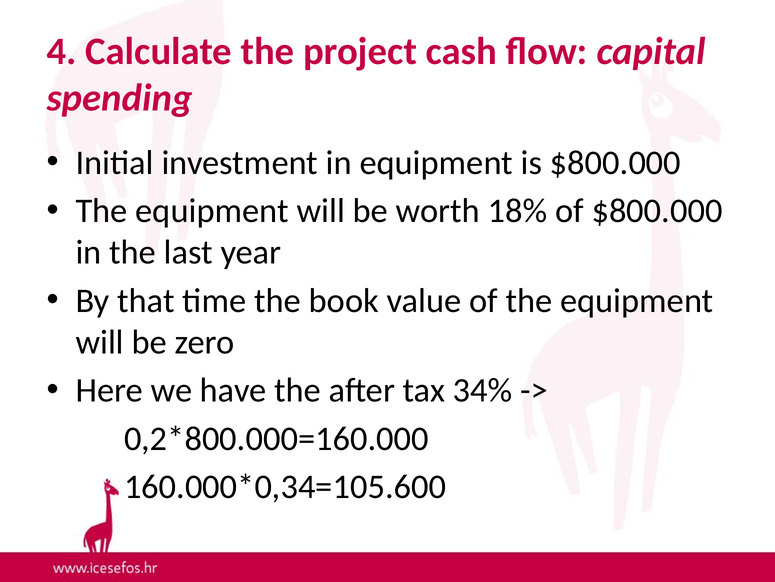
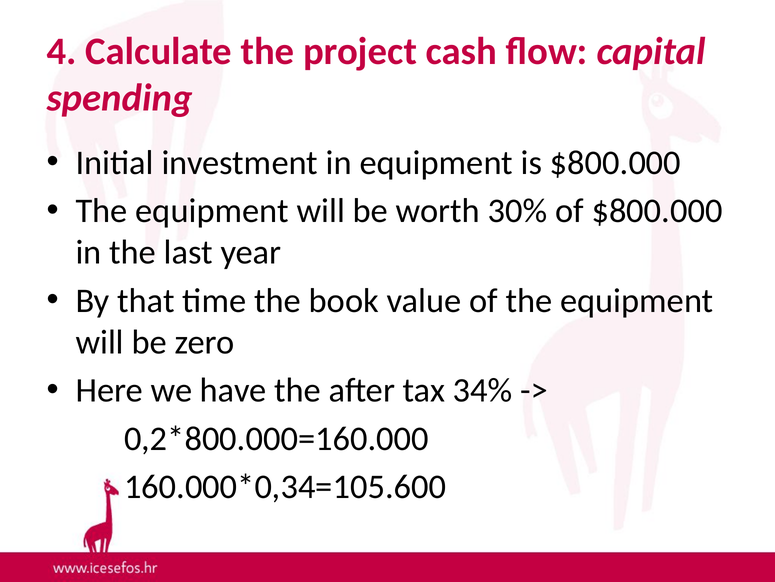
18%: 18% -> 30%
